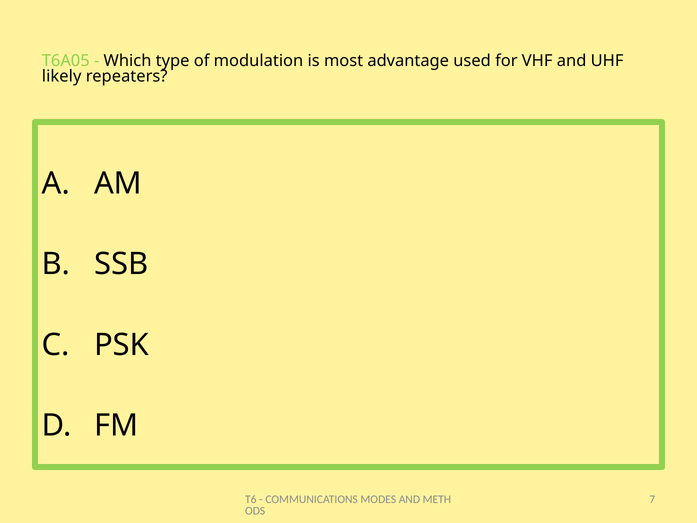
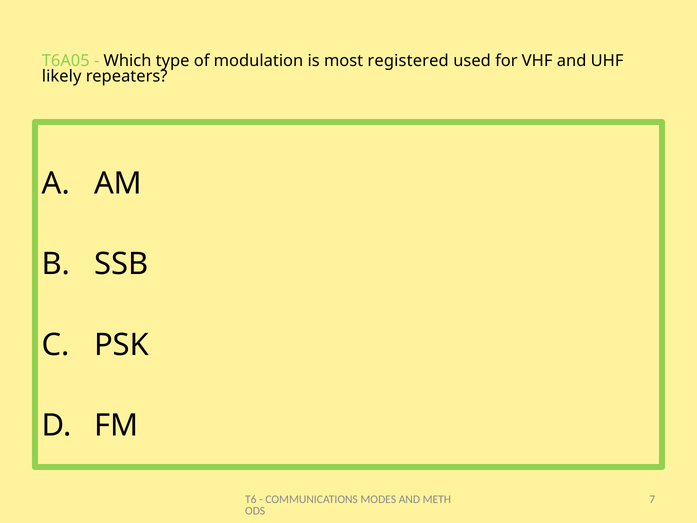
advantage: advantage -> registered
